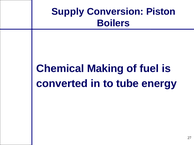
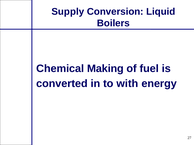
Piston: Piston -> Liquid
tube: tube -> with
